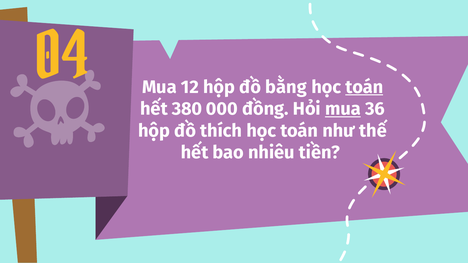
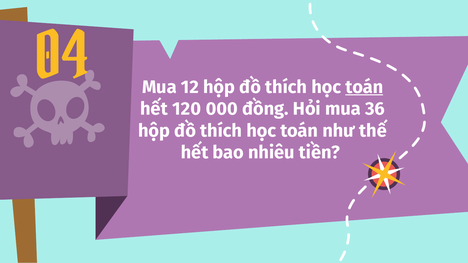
12 hộp đồ bằng: bằng -> thích
380: 380 -> 120
mua at (343, 109) underline: present -> none
